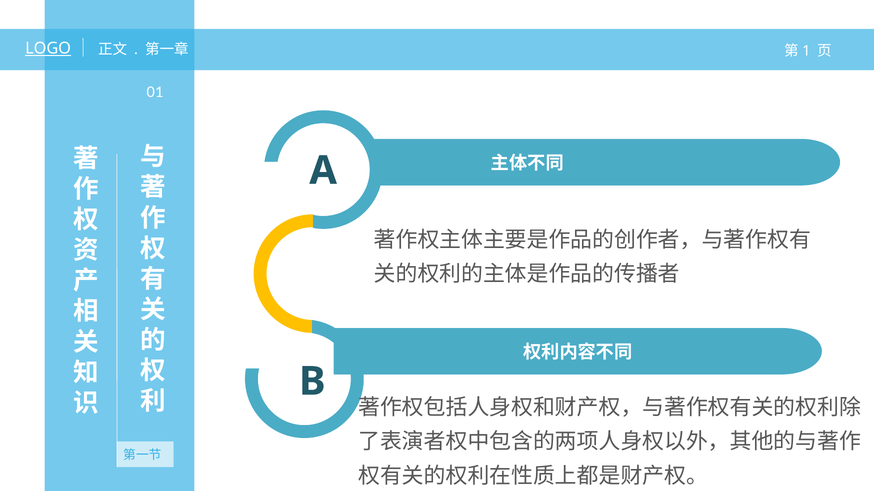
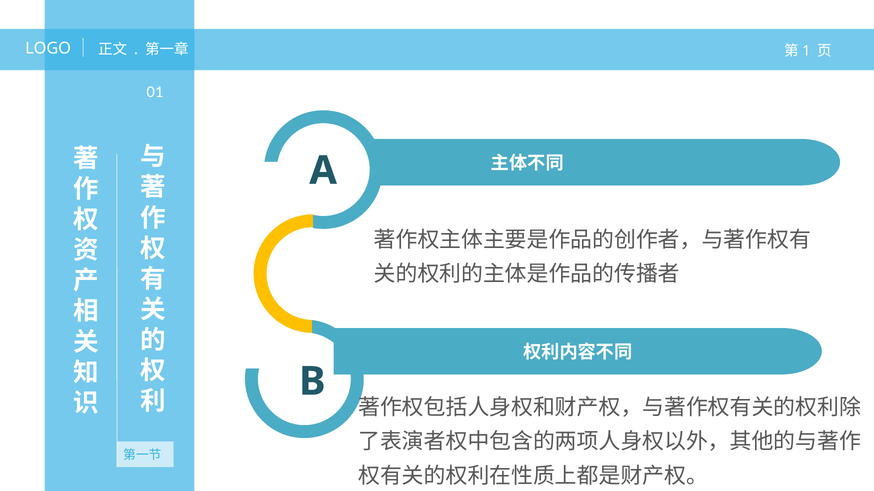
LOGO underline: present -> none
